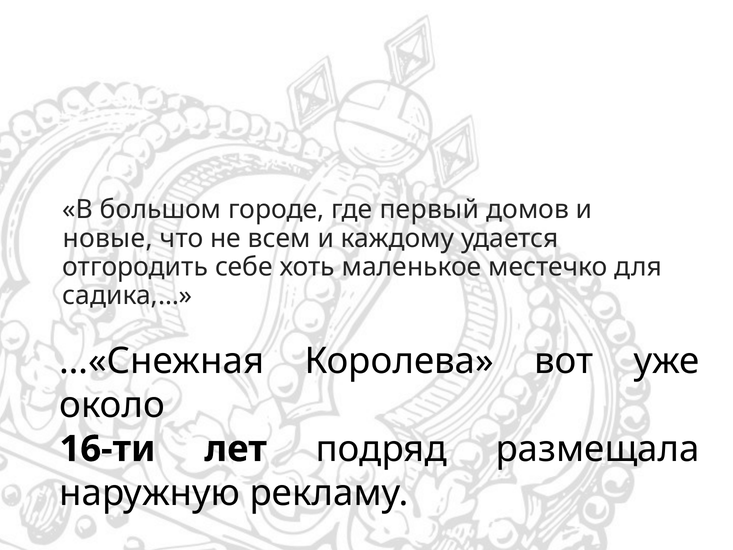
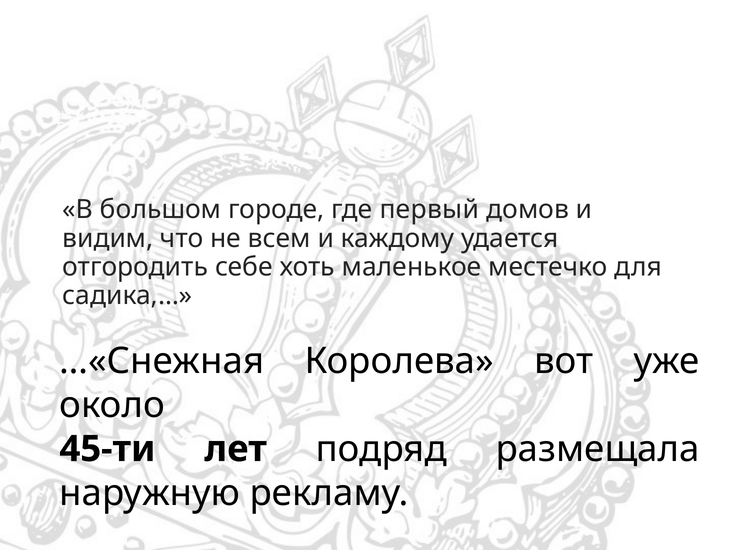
новые: новые -> видим
16-ти: 16-ти -> 45-ти
